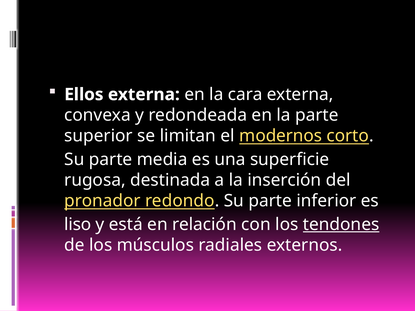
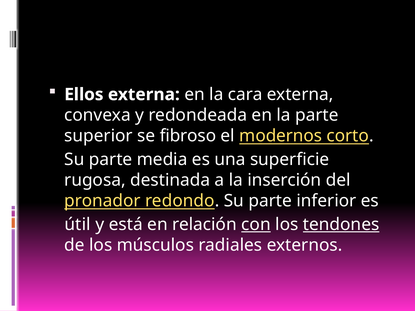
limitan: limitan -> fibroso
liso: liso -> útil
con underline: none -> present
